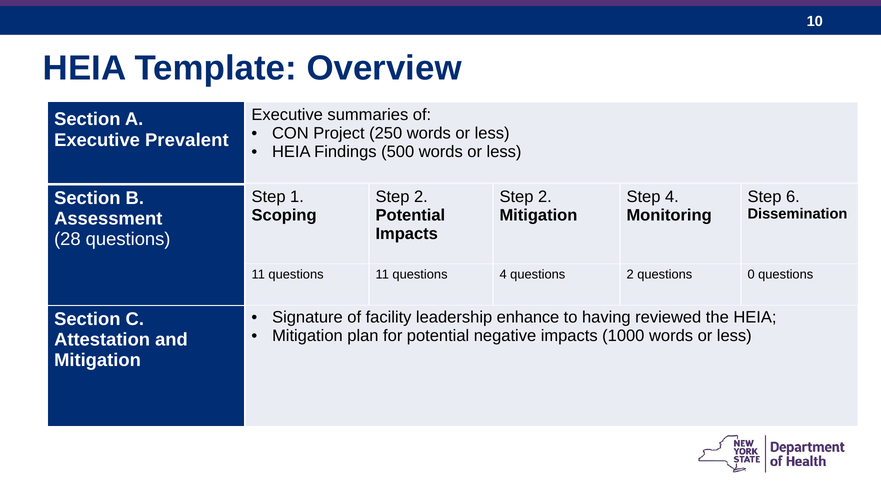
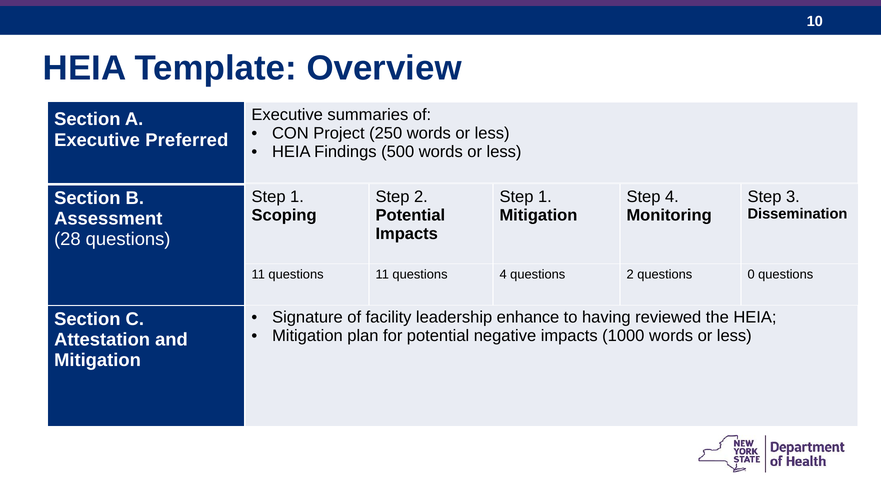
Prevalent: Prevalent -> Preferred
2 at (545, 196): 2 -> 1
6: 6 -> 3
